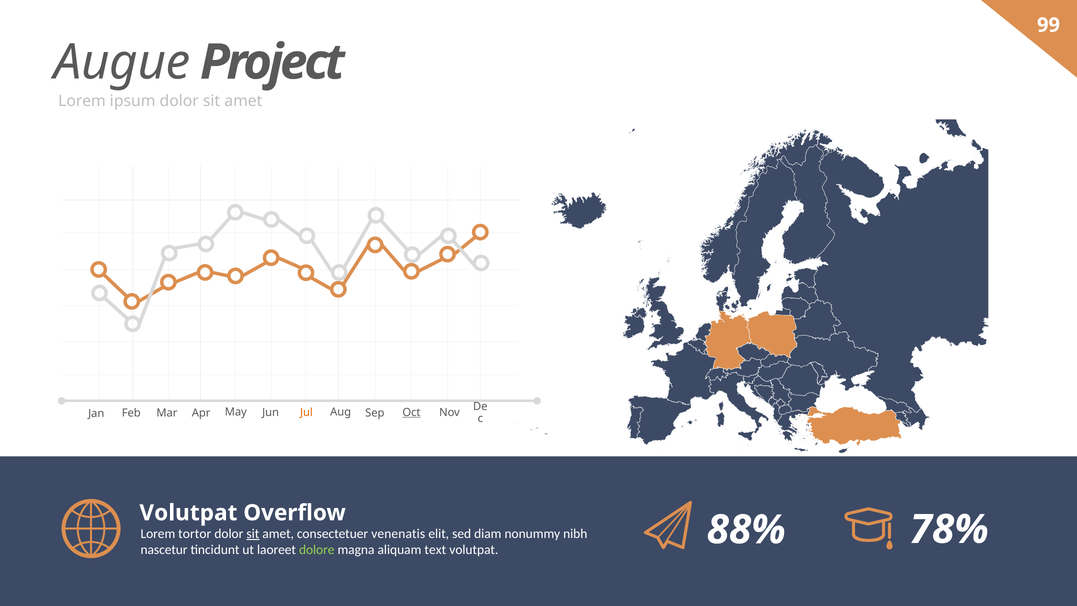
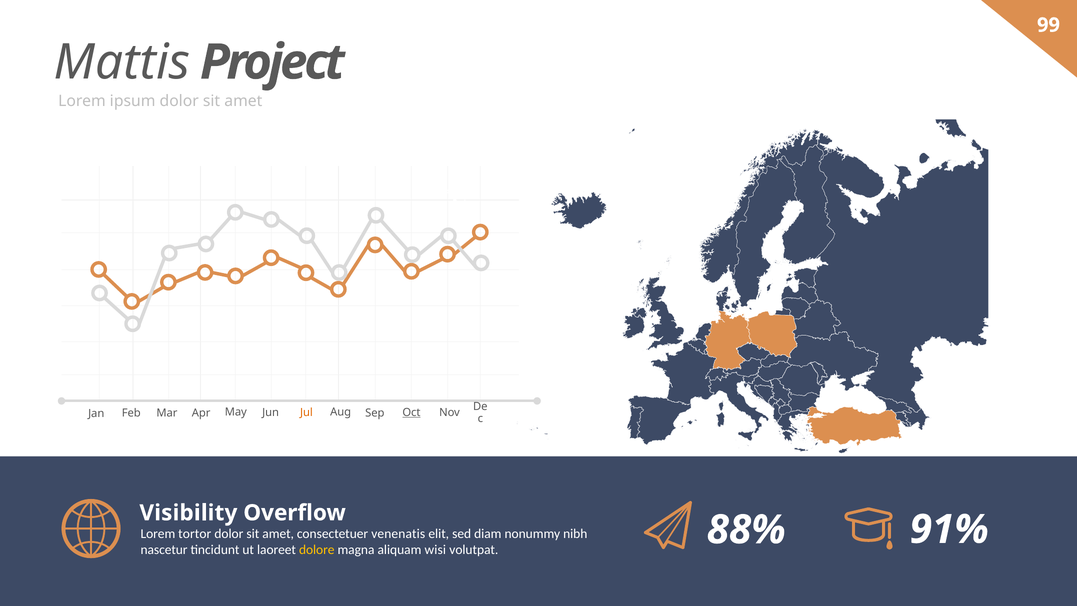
Augue: Augue -> Mattis
Volutpat at (188, 513): Volutpat -> Visibility
sit at (253, 534) underline: present -> none
dolore colour: light green -> yellow
text: text -> wisi
78%: 78% -> 91%
